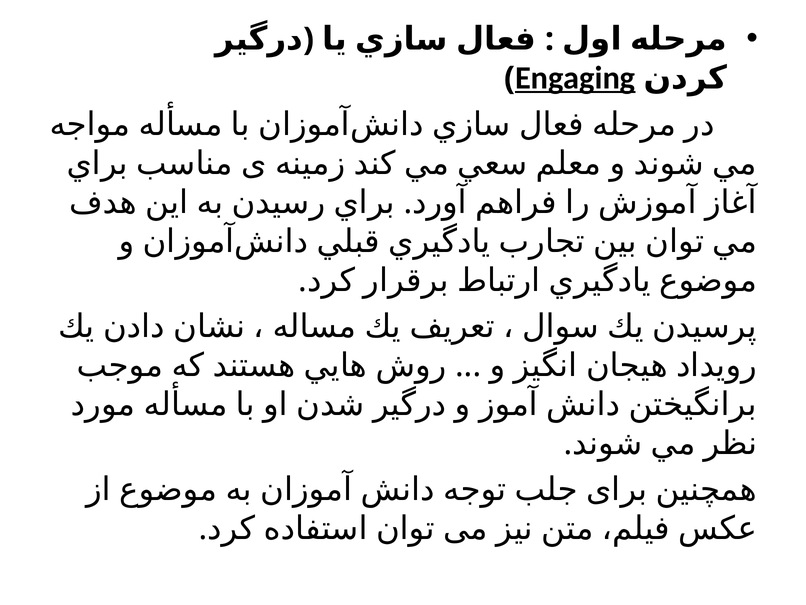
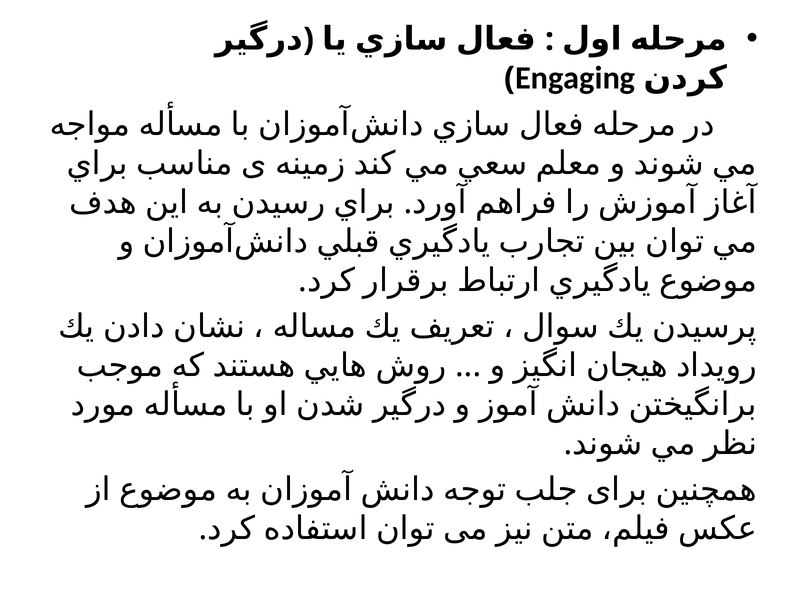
Engaging underline: present -> none
